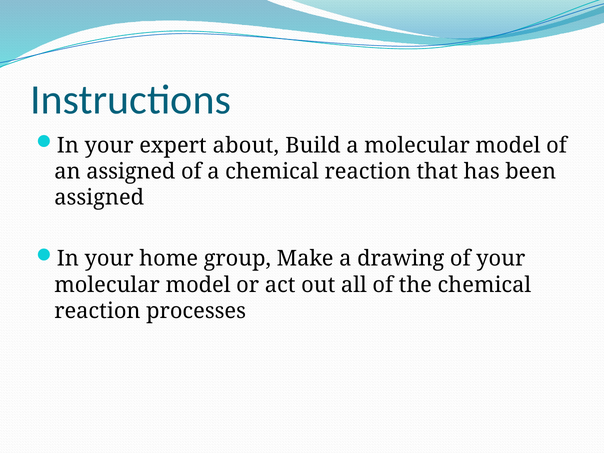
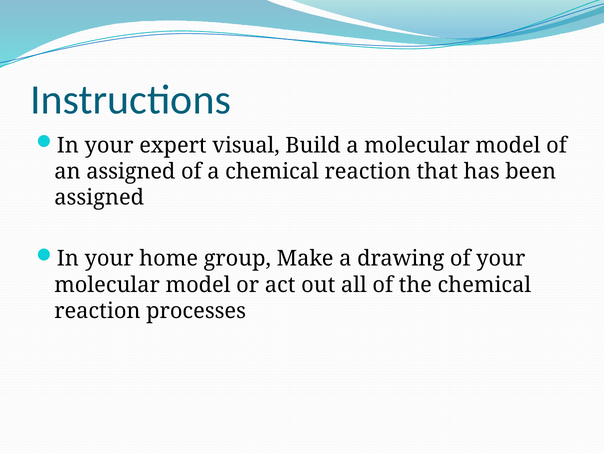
about: about -> visual
